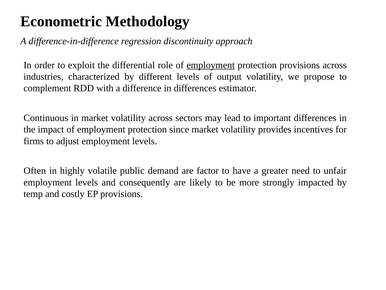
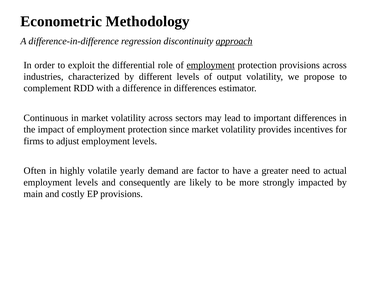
approach underline: none -> present
public: public -> yearly
unfair: unfair -> actual
temp: temp -> main
